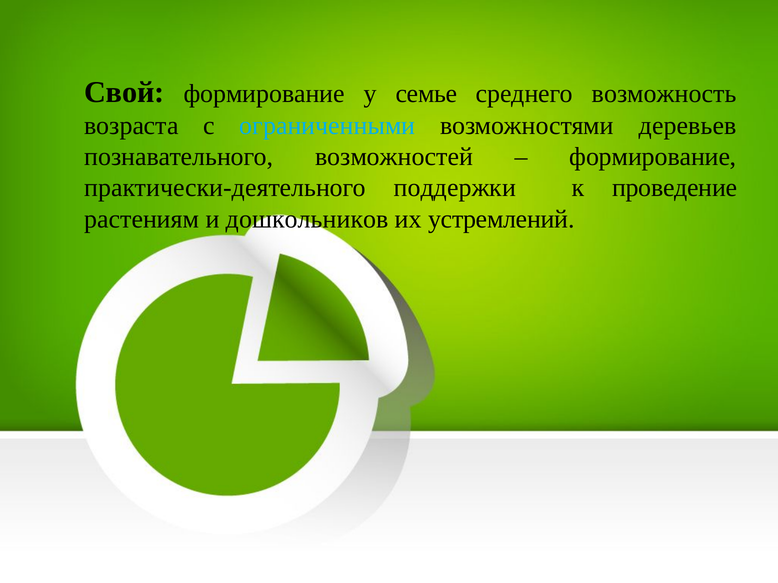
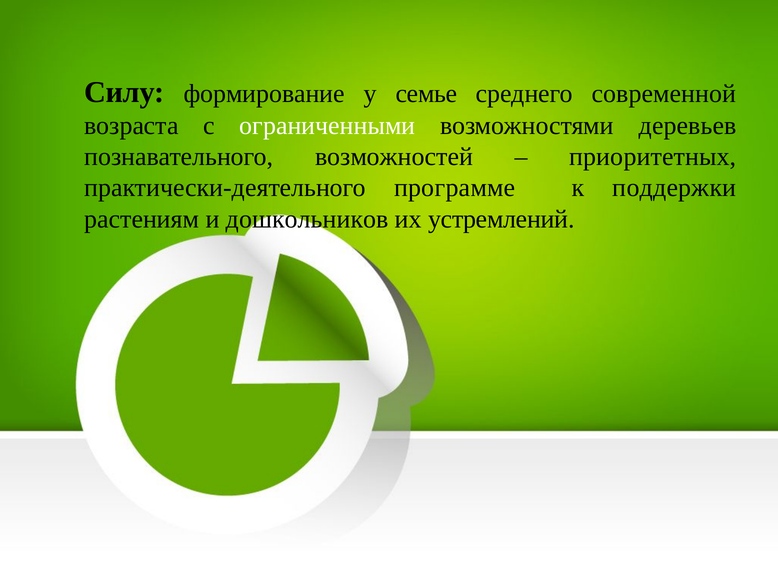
Свой: Свой -> Силу
возможность: возможность -> современной
ограниченными colour: light blue -> white
формирование at (653, 157): формирование -> приоритетных
поддержки: поддержки -> программе
проведение: проведение -> поддержки
